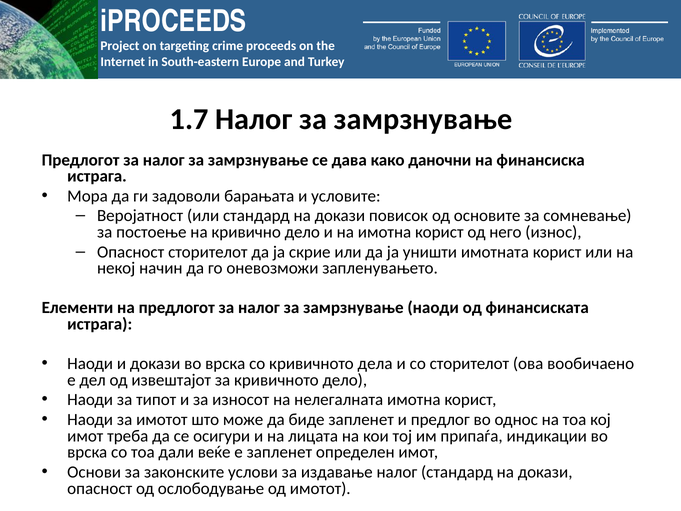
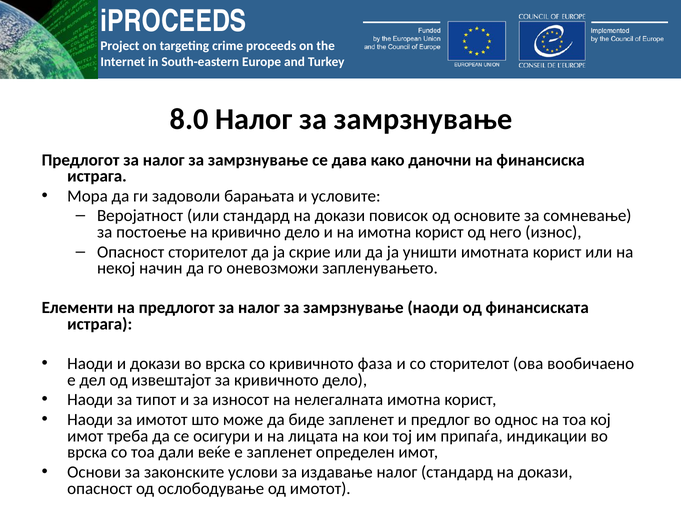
1.7: 1.7 -> 8.0
дела: дела -> фаза
